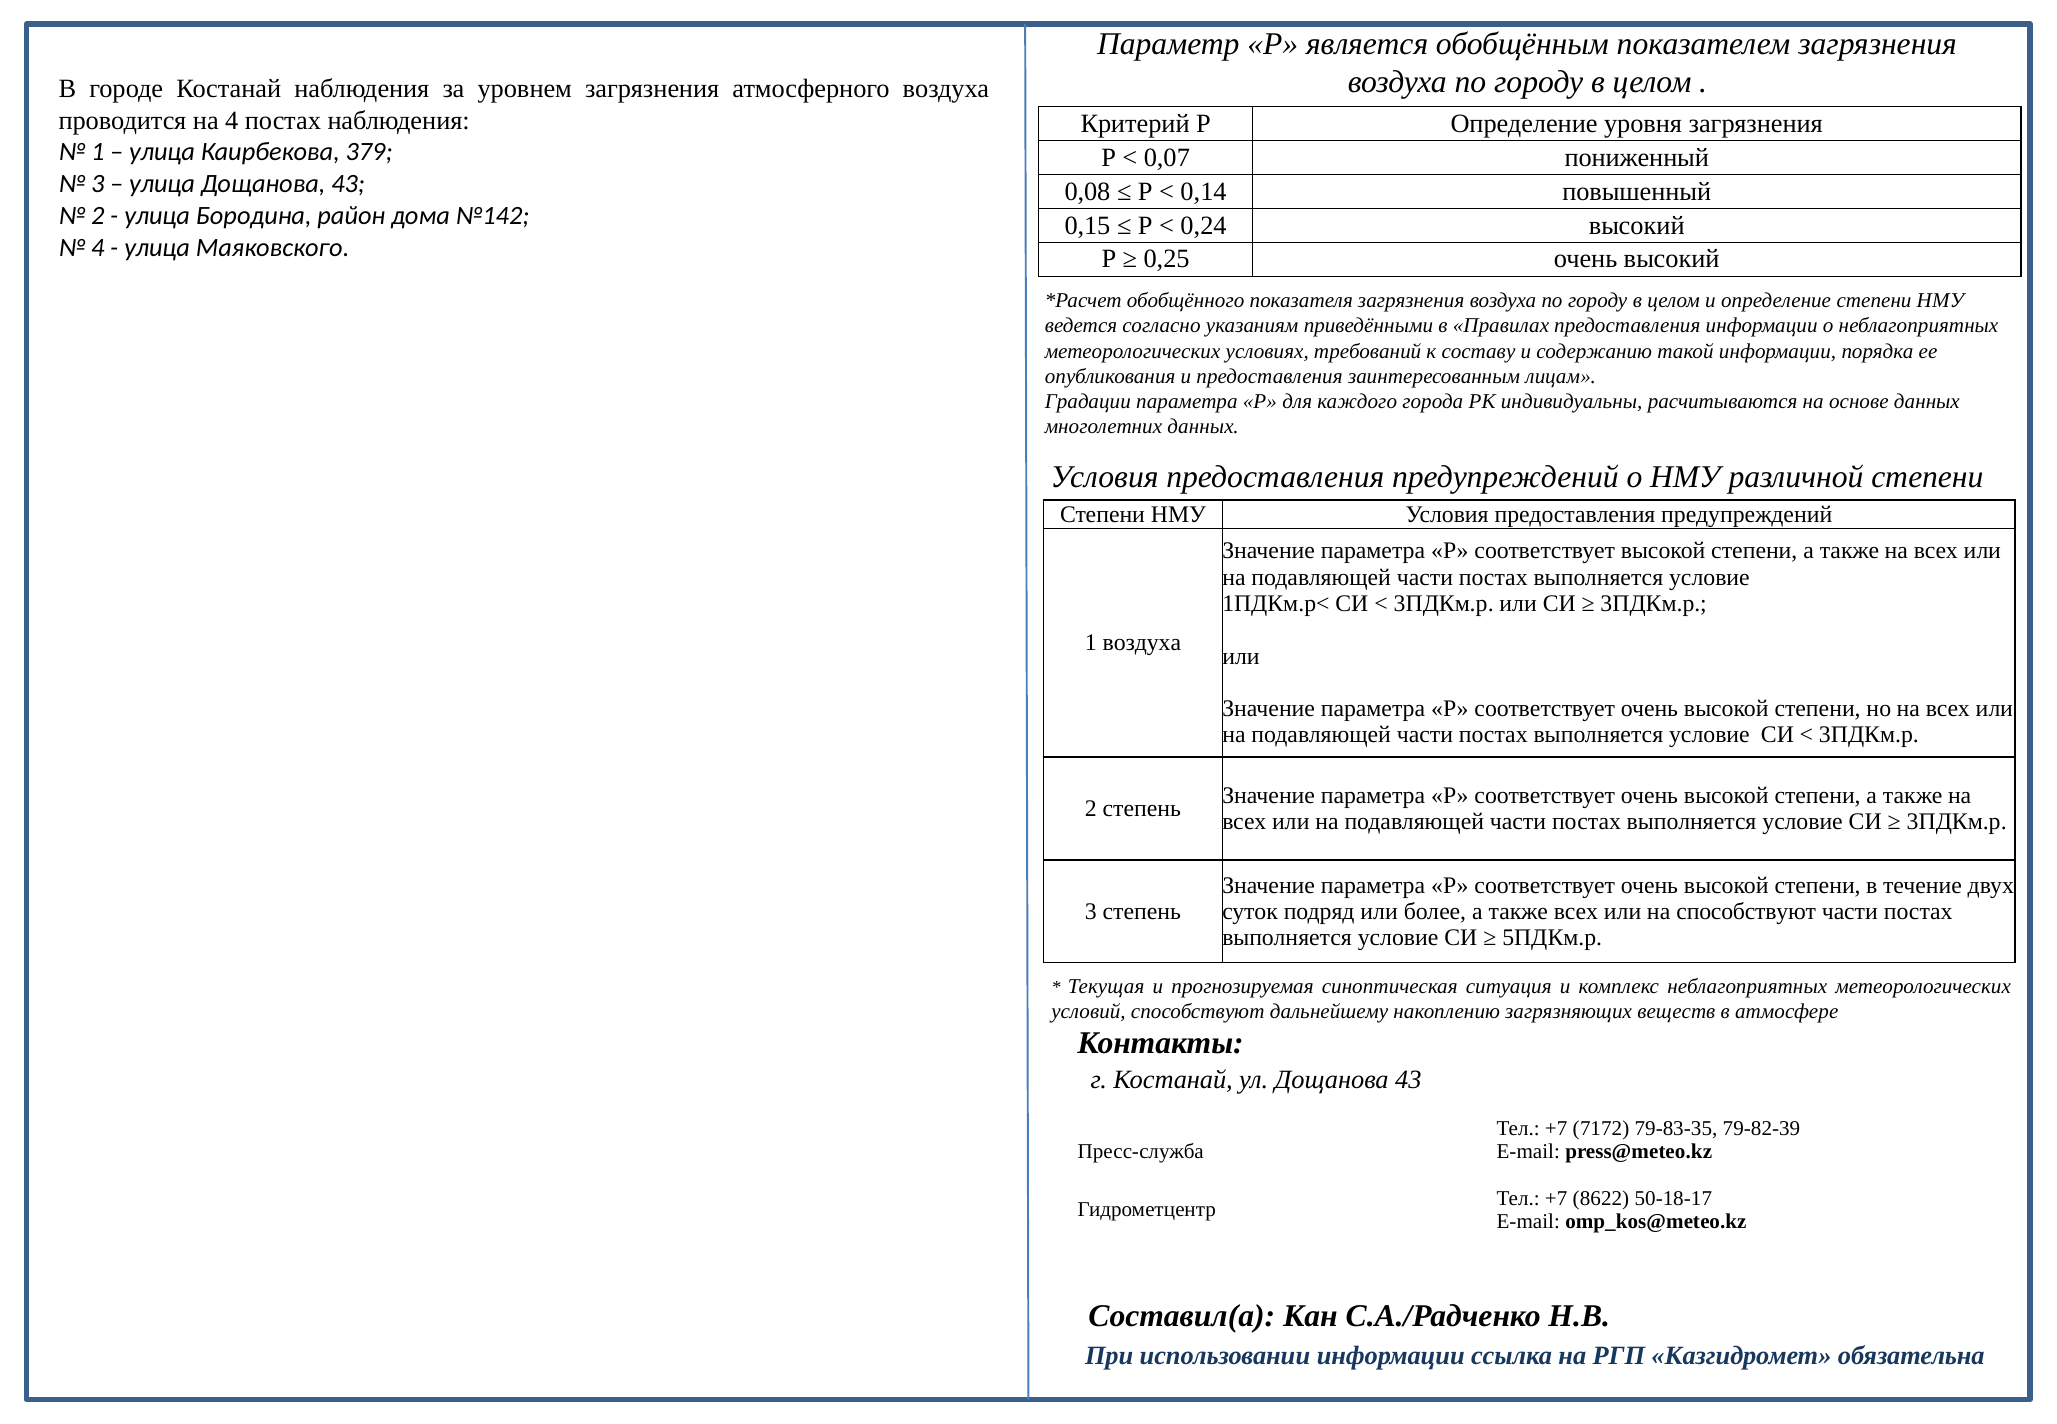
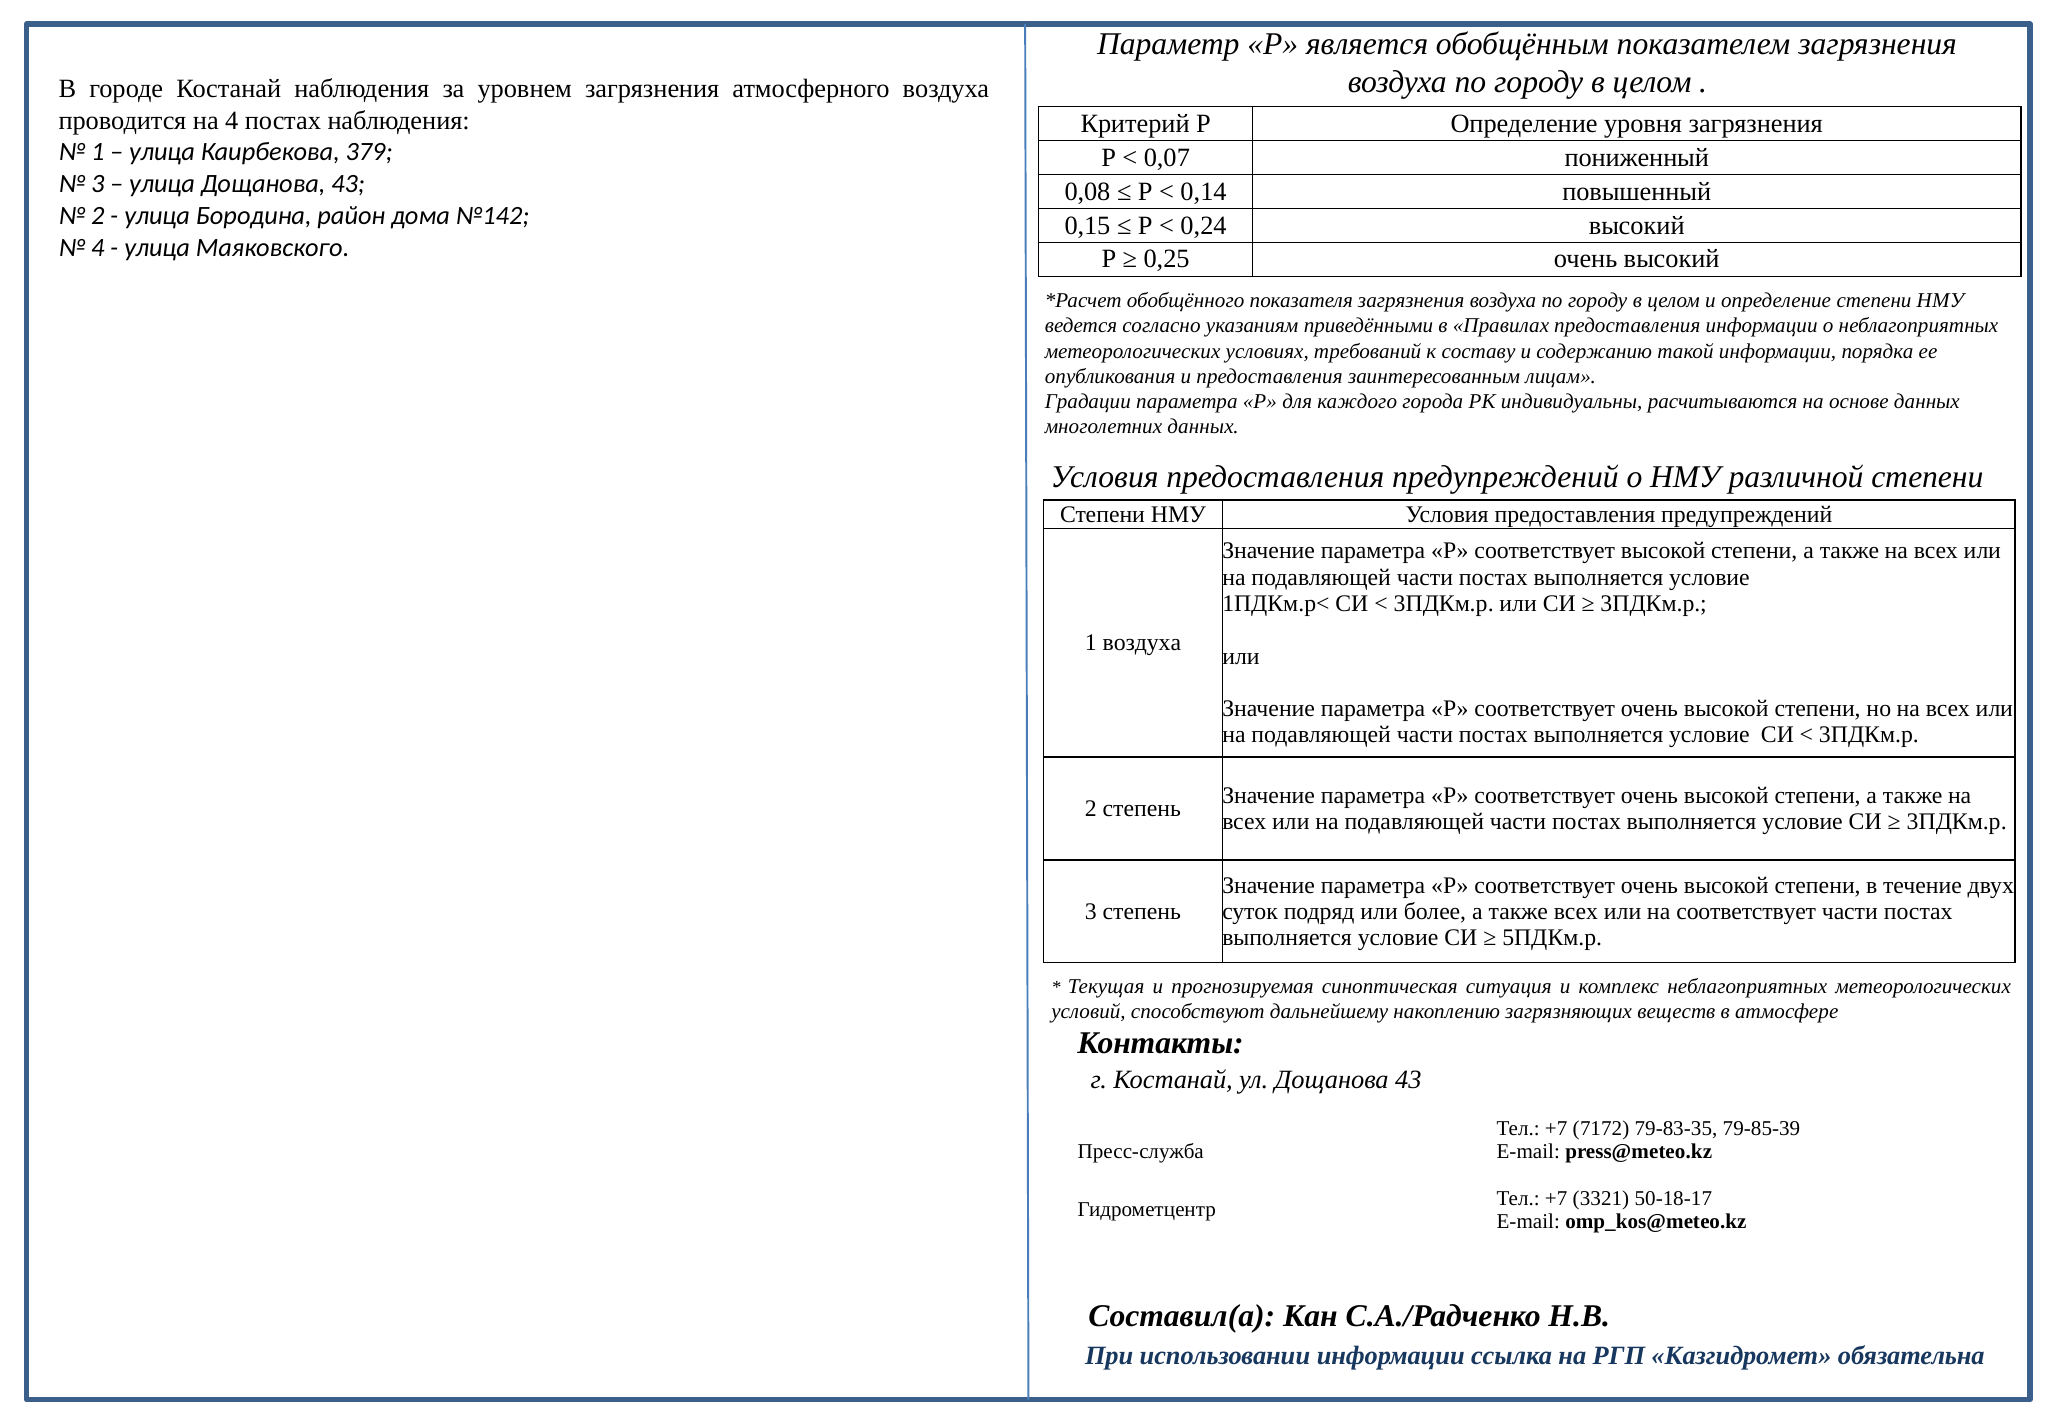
на способствуют: способствуют -> соответствует
79-82-39: 79-82-39 -> 79-85-39
8622: 8622 -> 3321
